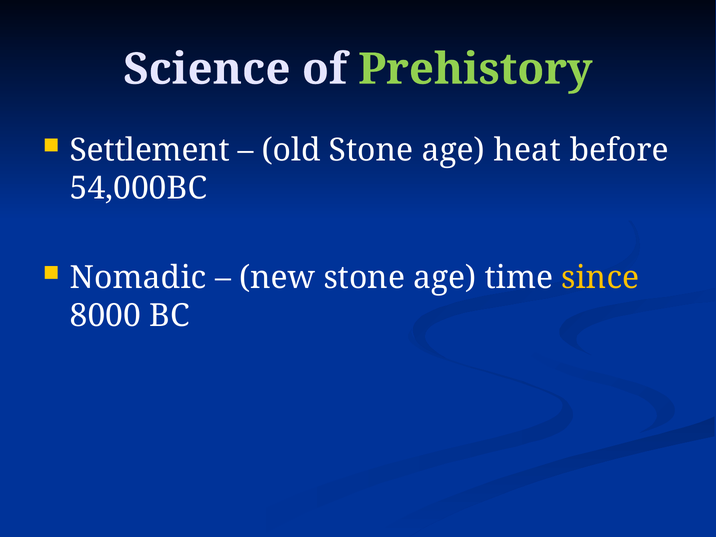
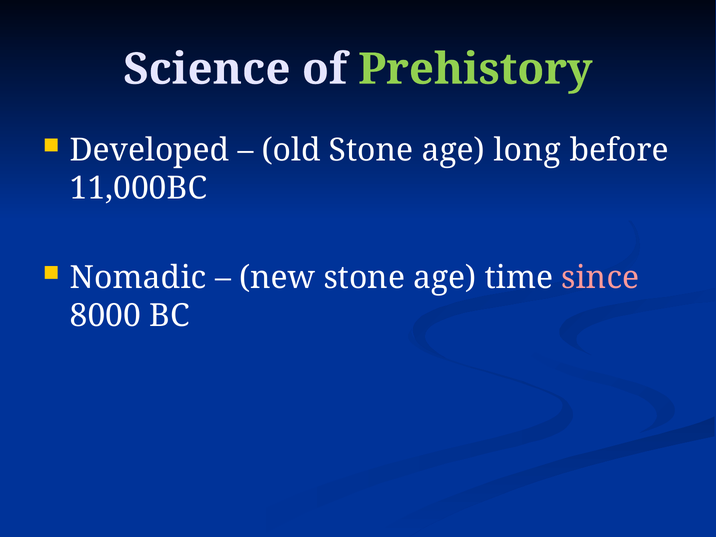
Settlement: Settlement -> Developed
heat: heat -> long
54,000BC: 54,000BC -> 11,000BC
since colour: yellow -> pink
